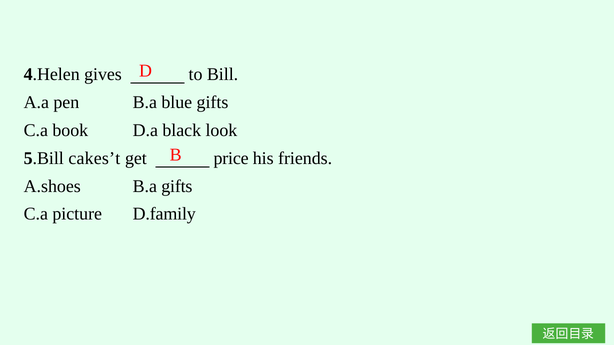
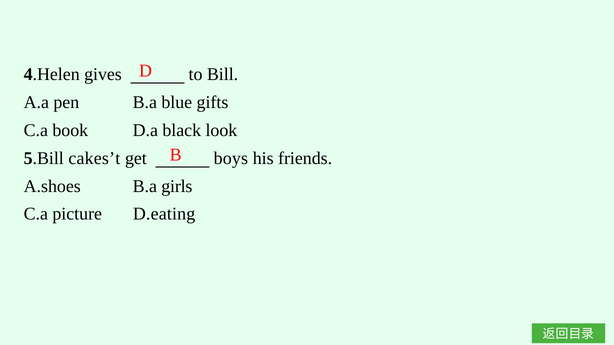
price: price -> boys
B.a gifts: gifts -> girls
D.family: D.family -> D.eating
